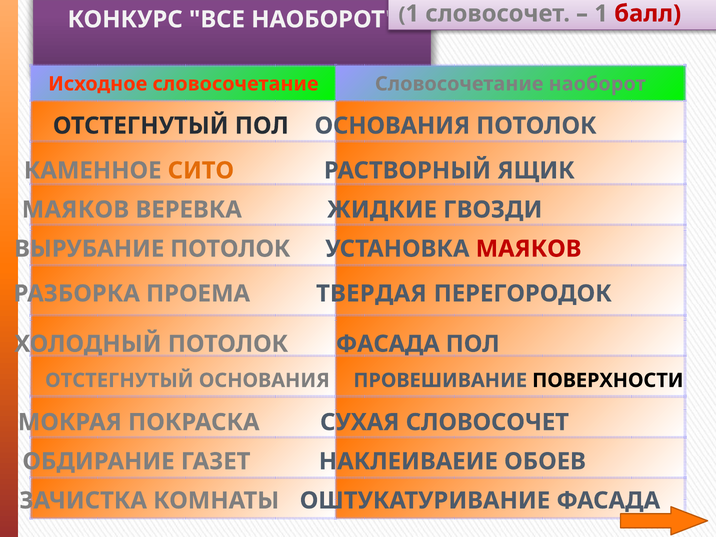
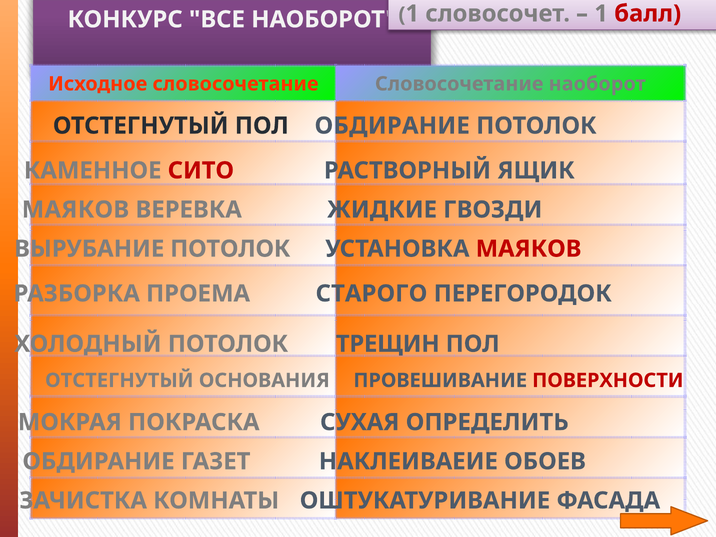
ПОЛ ОСНОВАНИЯ: ОСНОВАНИЯ -> ОБДИРАНИЕ
СИТО colour: orange -> red
ТВЕРДАЯ: ТВЕРДАЯ -> СТАРОГО
ПОТОЛОК ФАСАДА: ФАСАДА -> ТРЕЩИН
ПОВЕРХНОСТИ colour: black -> red
СУХАЯ СЛОВОСОЧЕТ: СЛОВОСОЧЕТ -> ОПРЕДЕЛИТЬ
